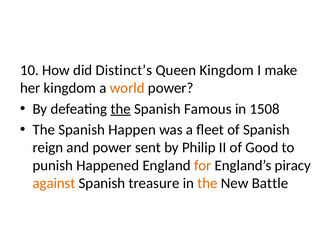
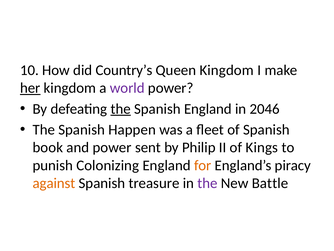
Distinct’s: Distinct’s -> Country’s
her underline: none -> present
world colour: orange -> purple
Spanish Famous: Famous -> England
1508: 1508 -> 2046
reign: reign -> book
Good: Good -> Kings
Happened: Happened -> Colonizing
the at (207, 183) colour: orange -> purple
